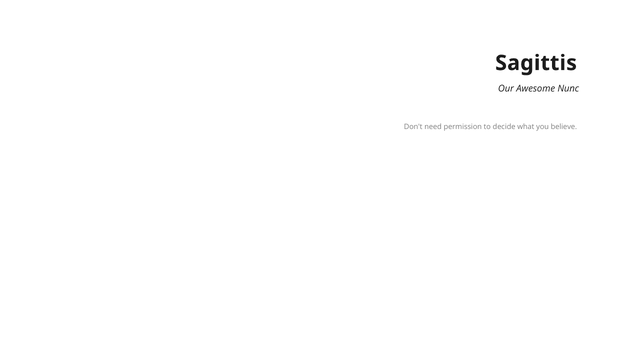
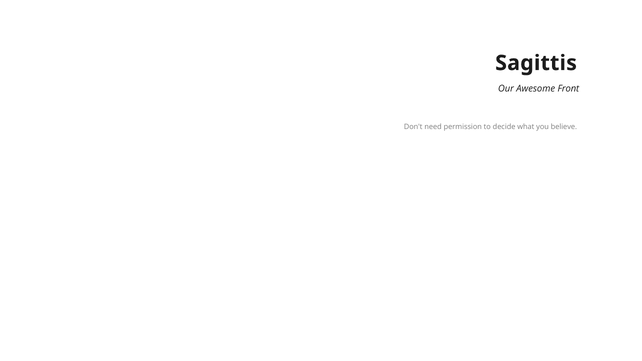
Nunc: Nunc -> Front
